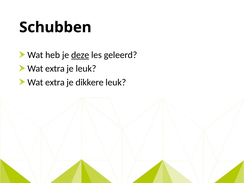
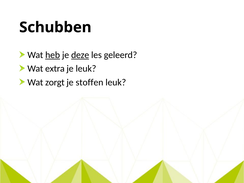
heb underline: none -> present
extra at (55, 82): extra -> zorgt
dikkere: dikkere -> stoffen
